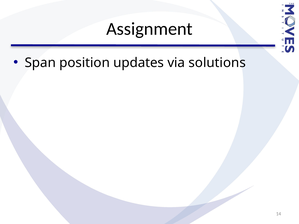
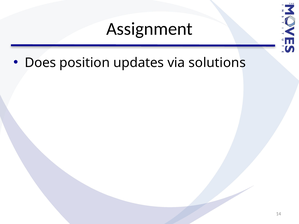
Span: Span -> Does
